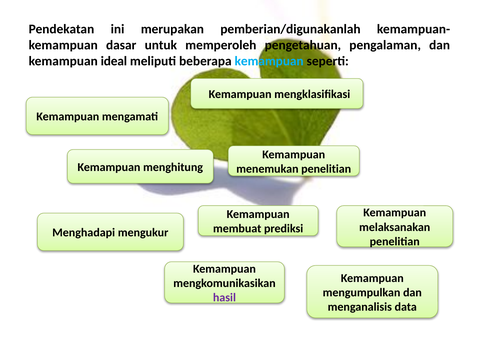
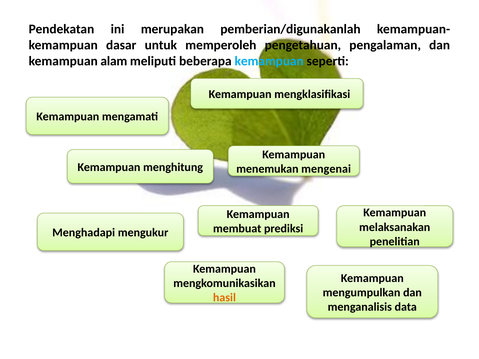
ideal: ideal -> alam
menemukan penelitian: penelitian -> mengenai
hasil colour: purple -> orange
